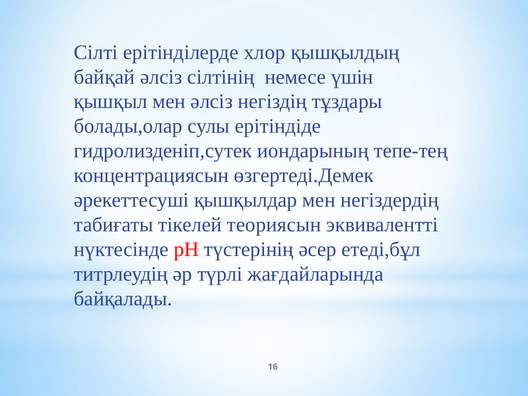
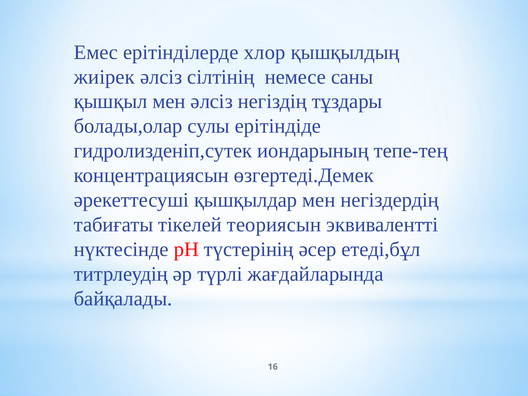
Сілті: Сілті -> Емес
байқай: байқай -> жиірек
үшін: үшін -> саны
